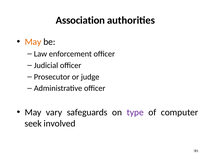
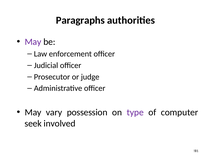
Association: Association -> Paragraphs
May at (33, 42) colour: orange -> purple
safeguards: safeguards -> possession
